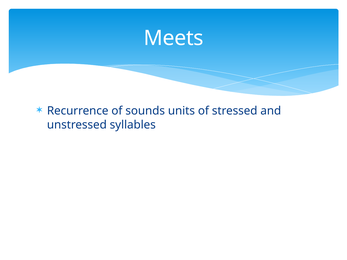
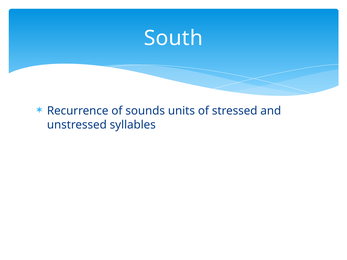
Meets: Meets -> South
